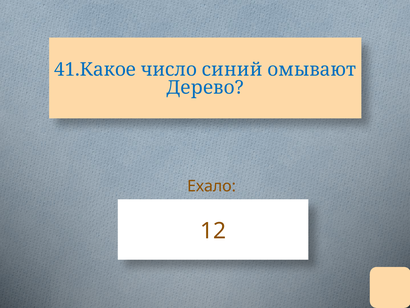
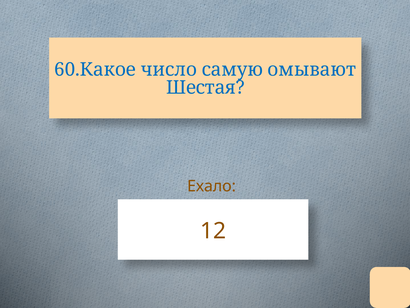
41.Какое: 41.Какое -> 60.Какое
синий: синий -> самую
Дерево: Дерево -> Шестая
